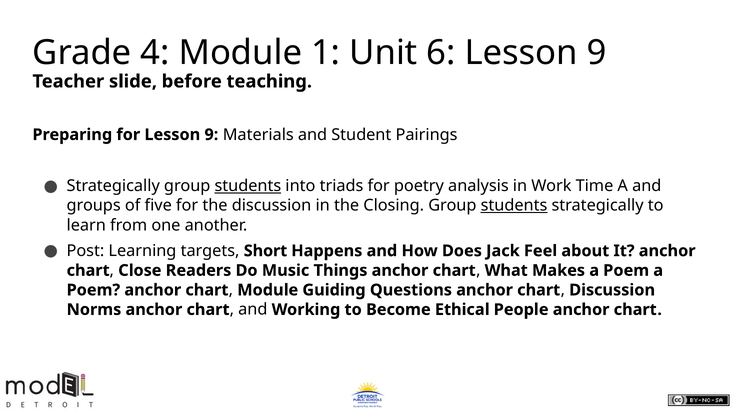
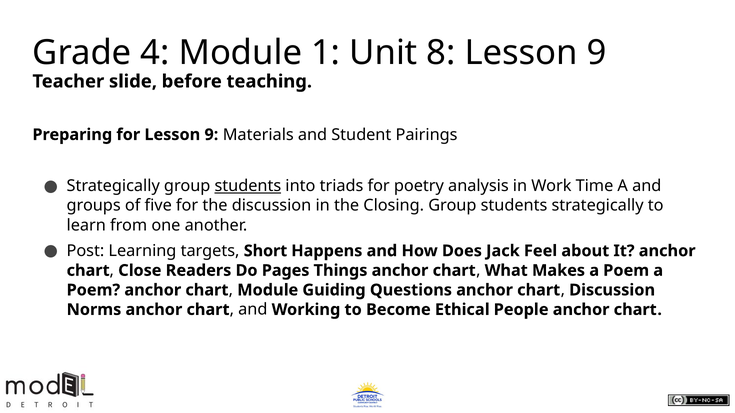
6: 6 -> 8
students at (514, 206) underline: present -> none
Music: Music -> Pages
